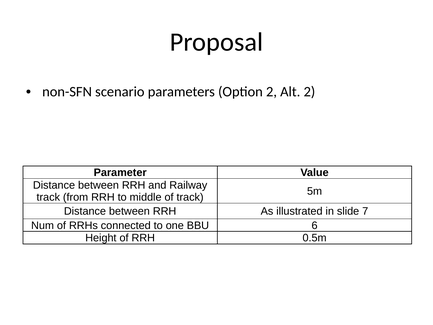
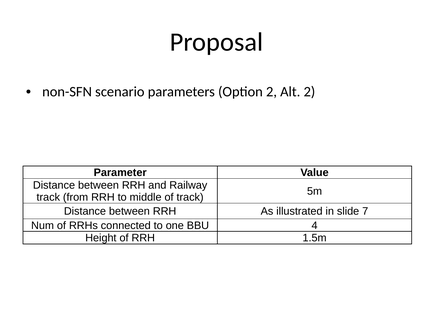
6: 6 -> 4
0.5m: 0.5m -> 1.5m
